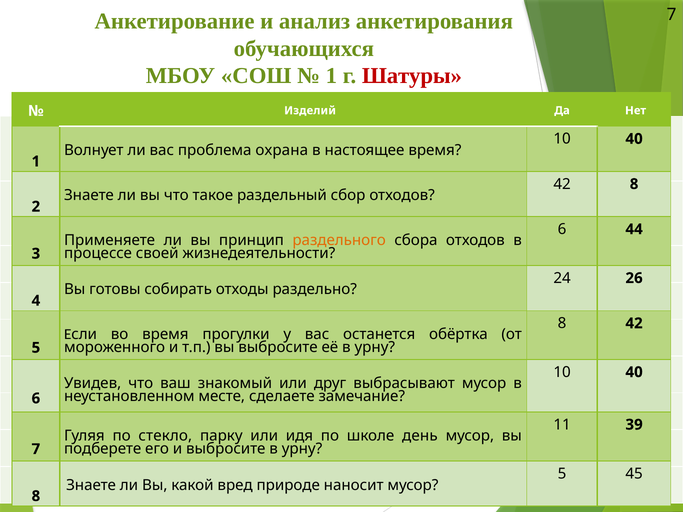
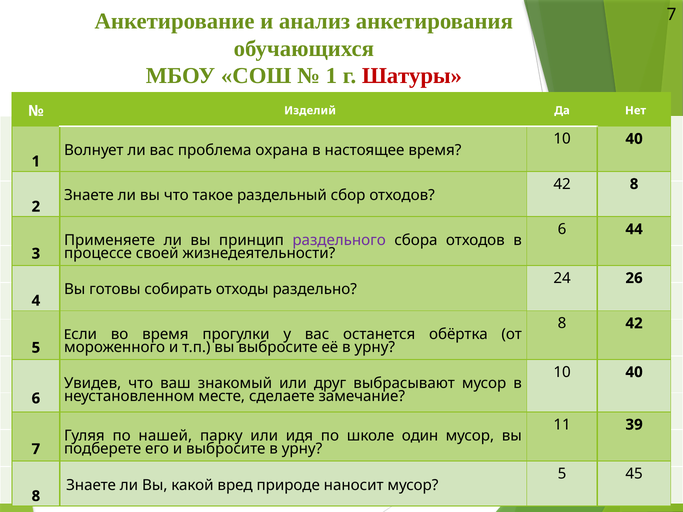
раздельного colour: orange -> purple
стекло: стекло -> нашей
день: день -> один
